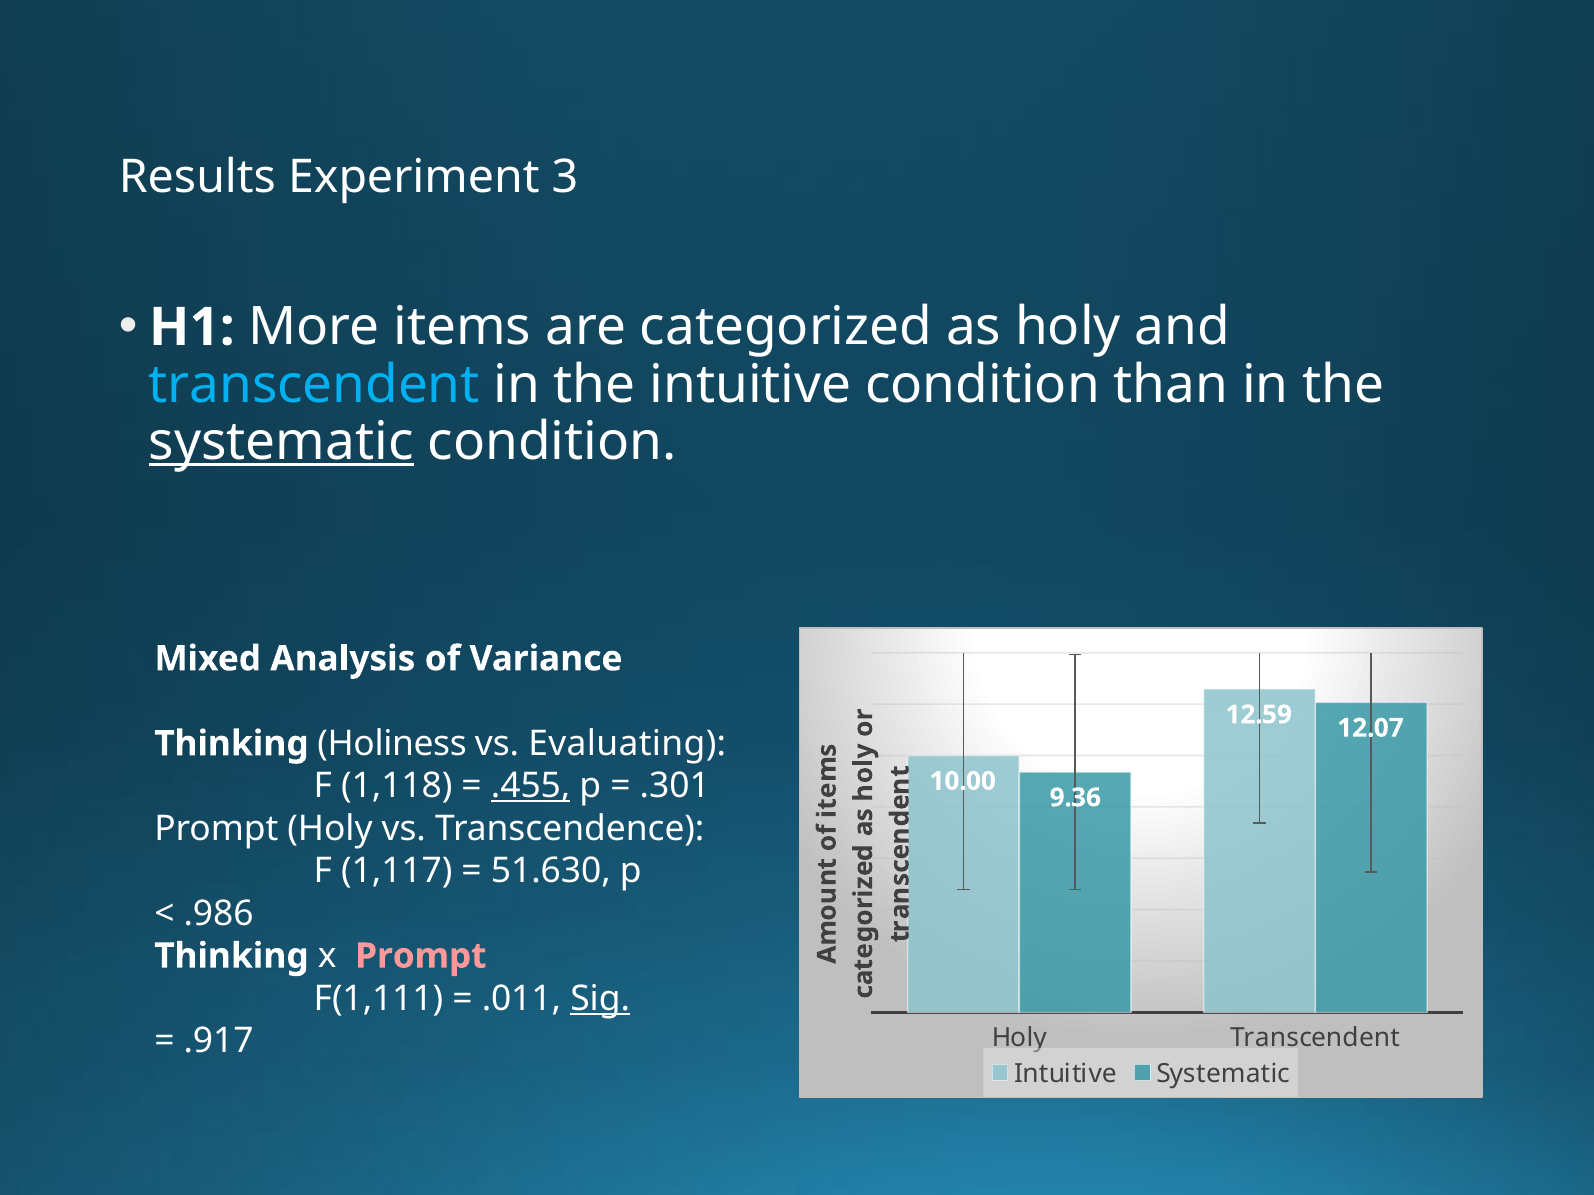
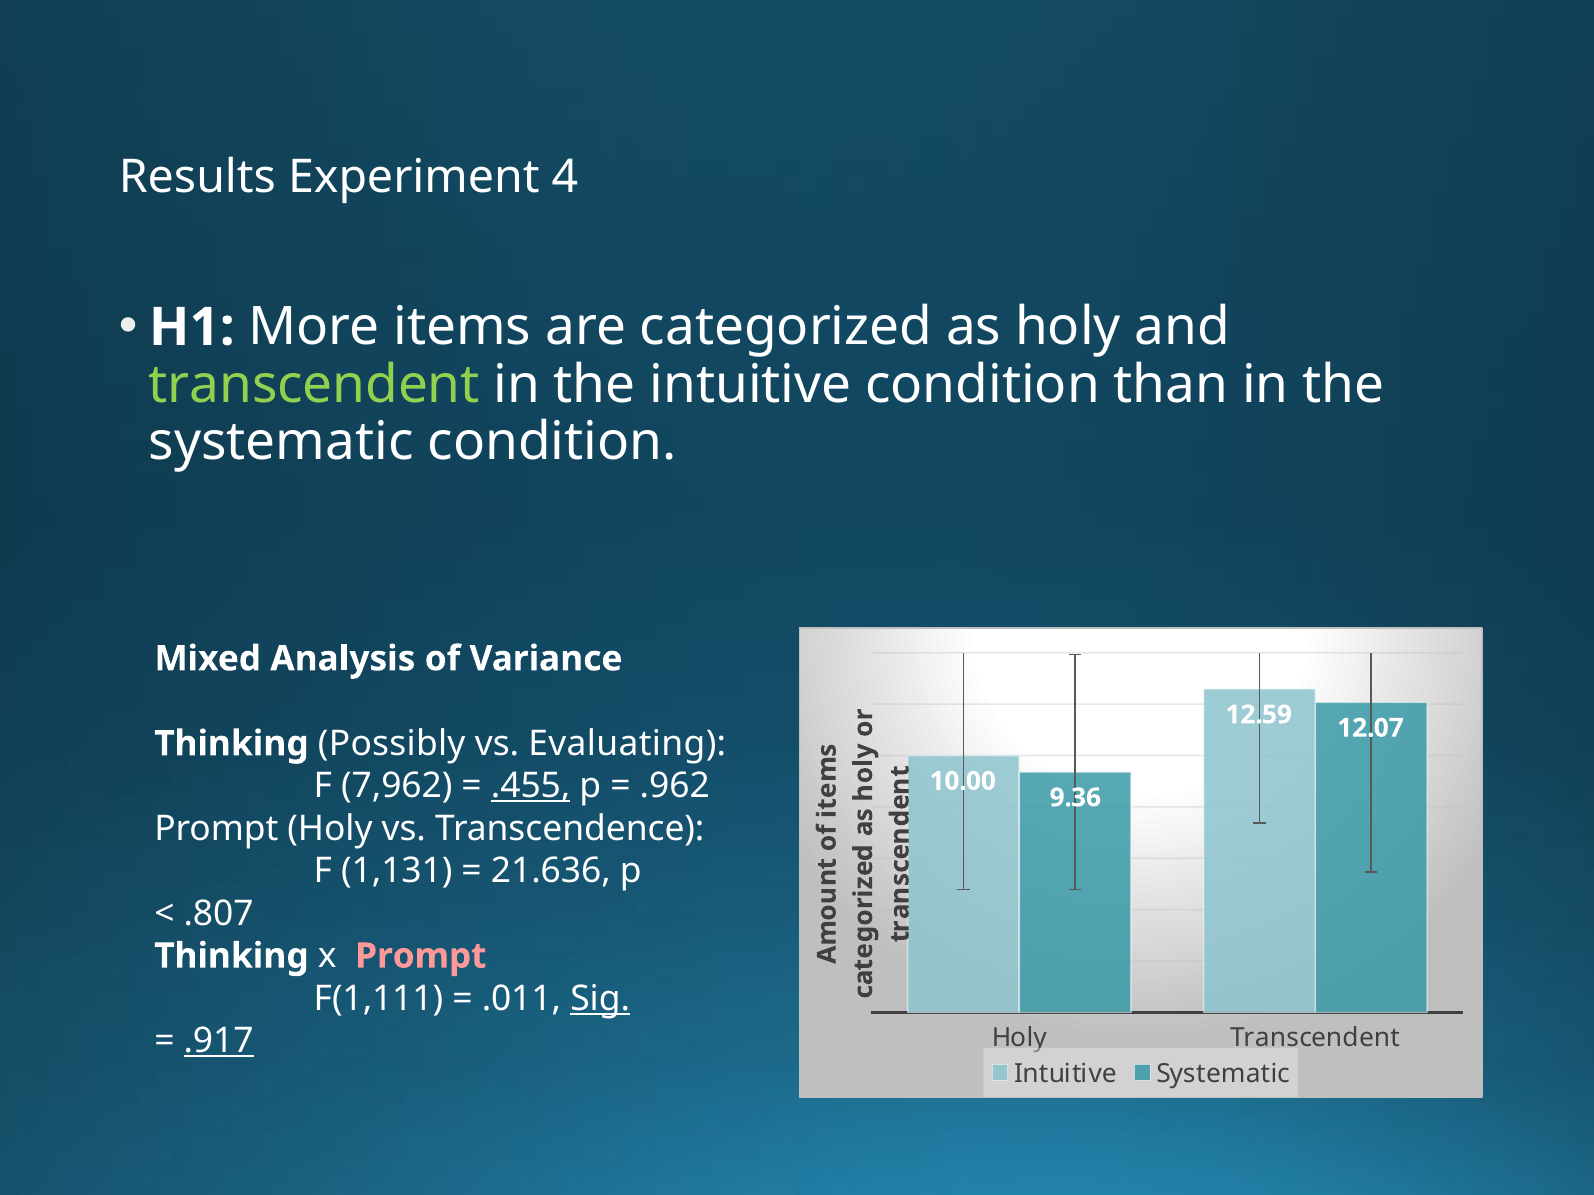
3: 3 -> 4
transcendent at (314, 385) colour: light blue -> light green
systematic at (281, 442) underline: present -> none
Holiness: Holiness -> Possibly
1,118: 1,118 -> 7,962
.301: .301 -> .962
1,117: 1,117 -> 1,131
51.630: 51.630 -> 21.636
.986: .986 -> .807
.917 underline: none -> present
